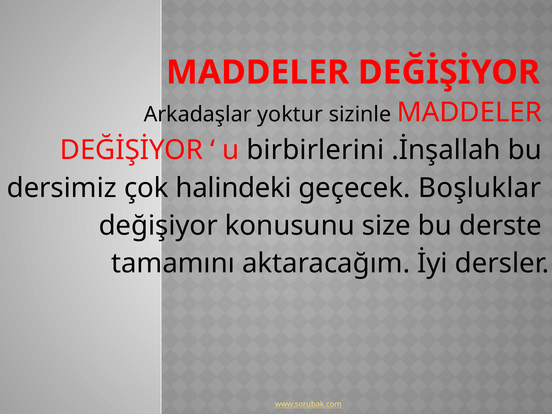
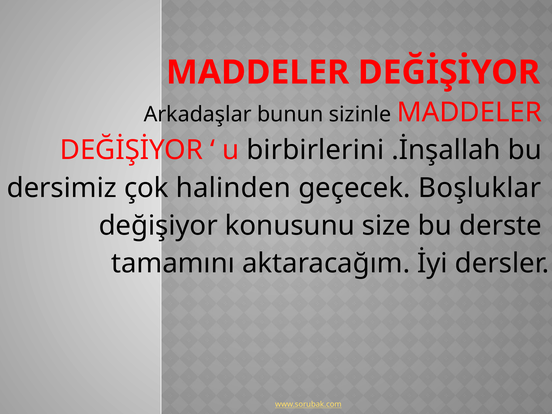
yoktur: yoktur -> bunun
halindeki: halindeki -> halinden
